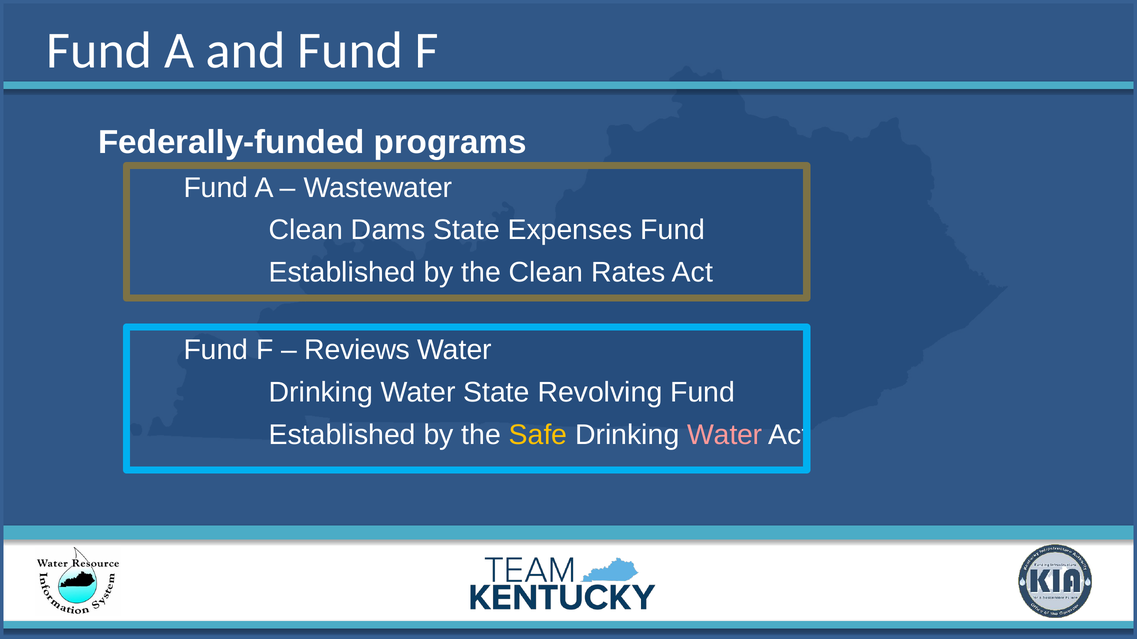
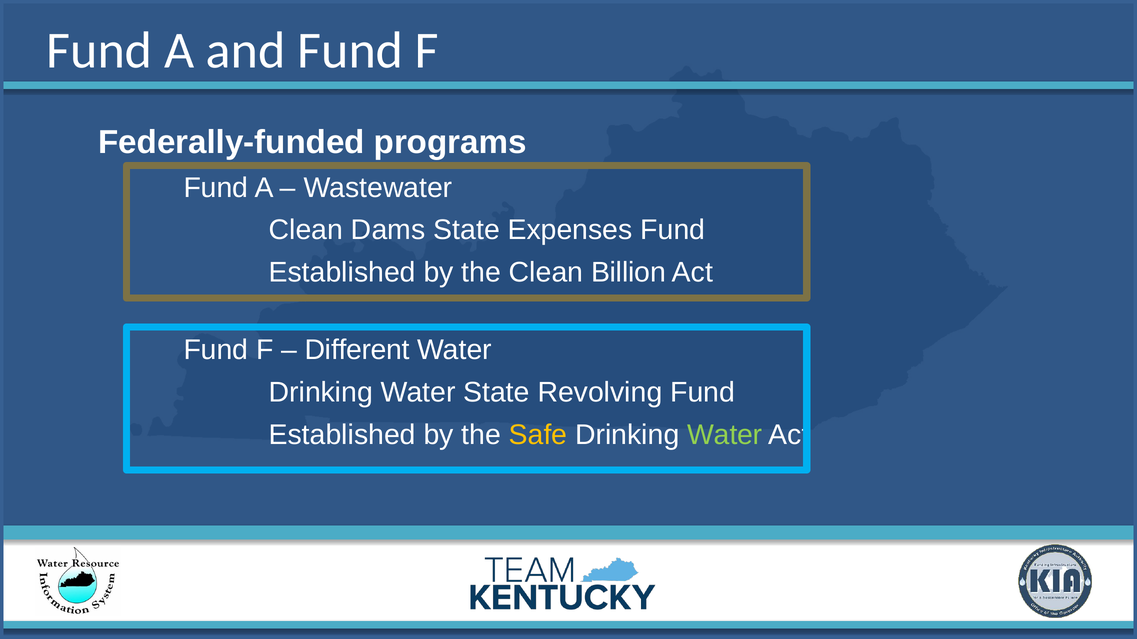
Rates: Rates -> Billion
Reviews: Reviews -> Different
Water at (725, 435) colour: pink -> light green
